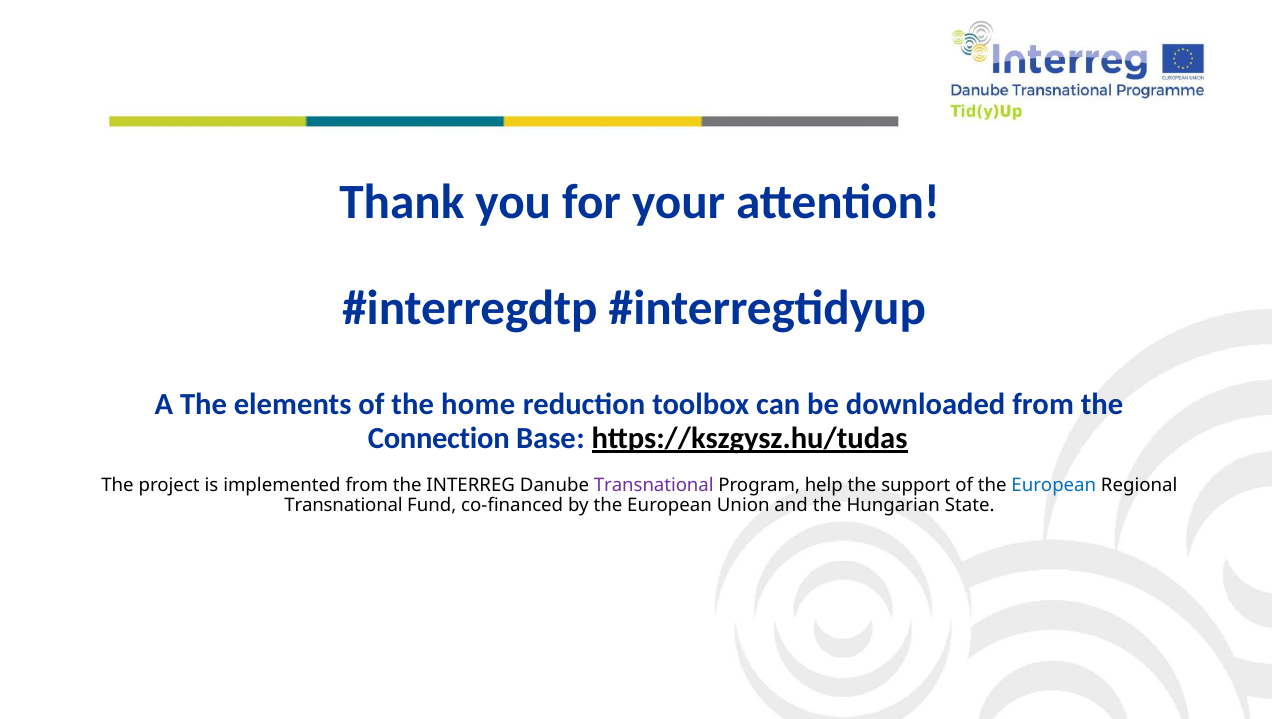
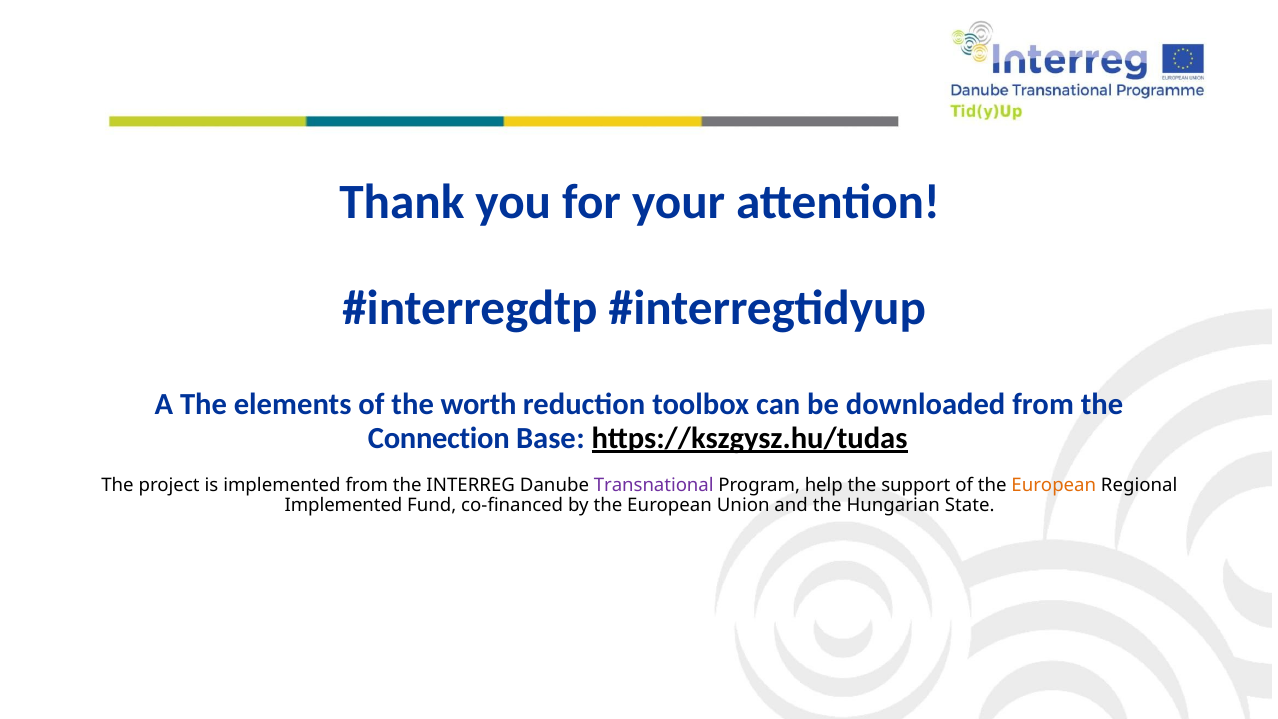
home: home -> worth
European at (1054, 485) colour: blue -> orange
Transnational at (344, 505): Transnational -> Implemented
